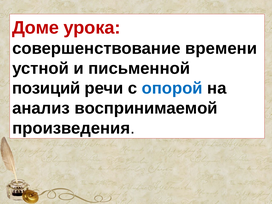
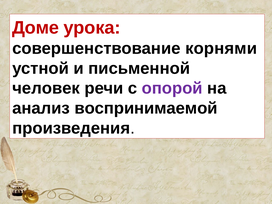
времени: времени -> корнями
позиций: позиций -> человек
опорой colour: blue -> purple
